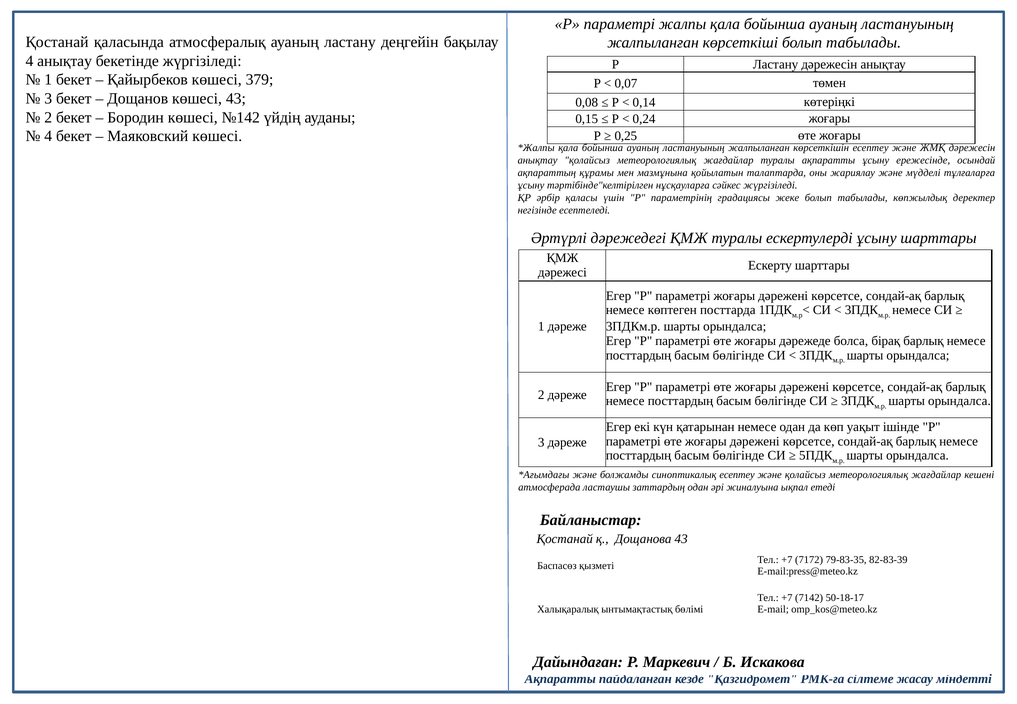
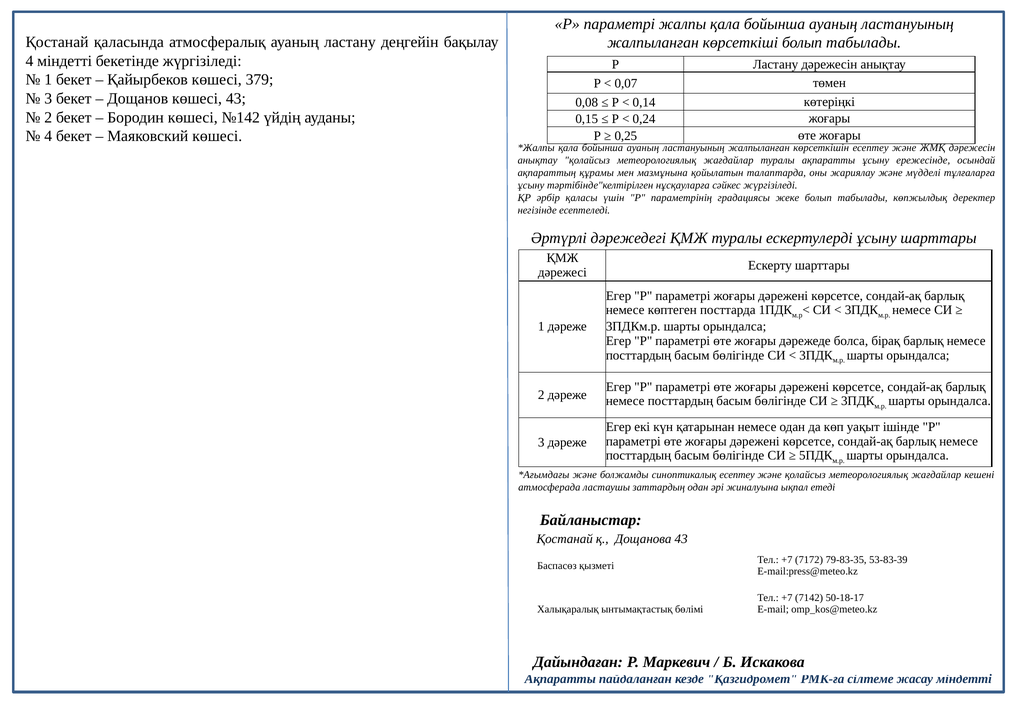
4 анықтау: анықтау -> міндетті
82-83-39: 82-83-39 -> 53-83-39
